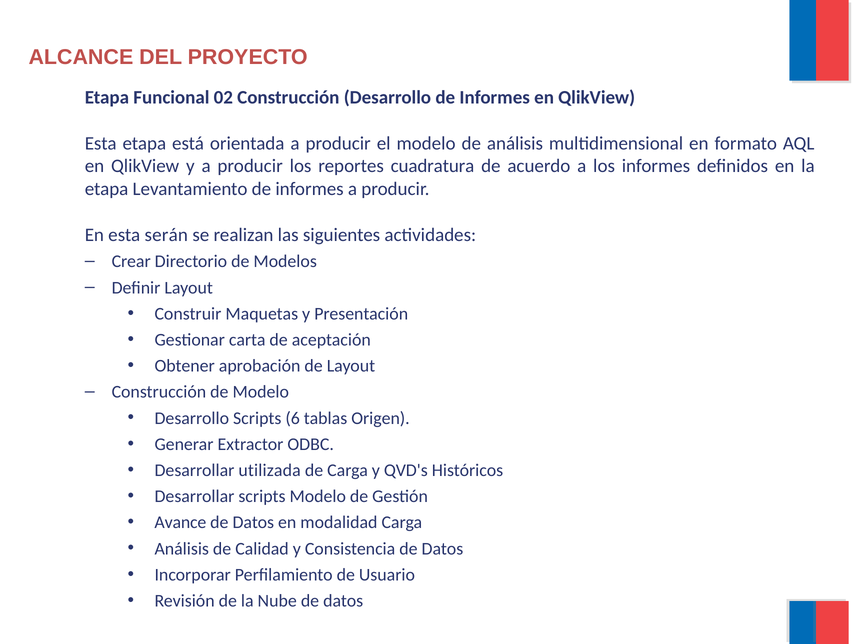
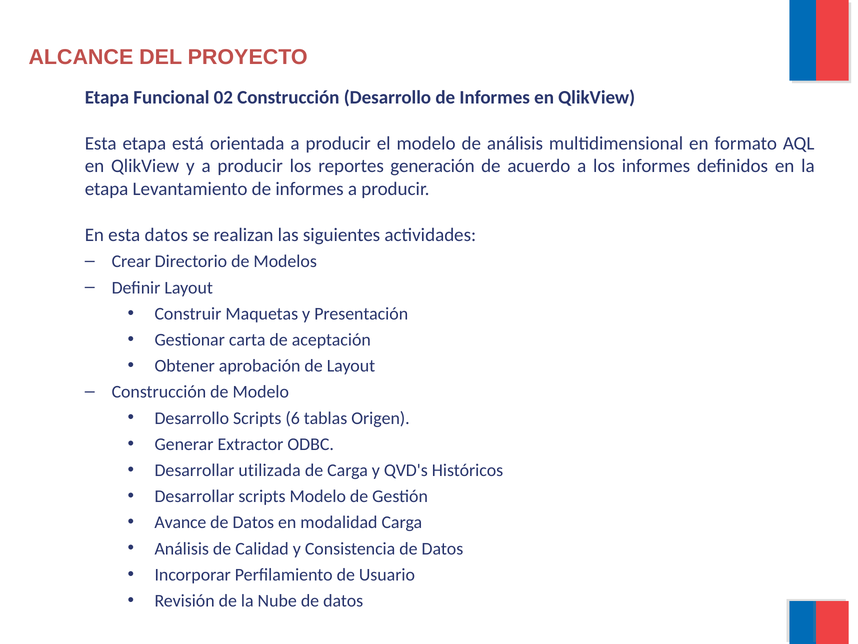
cuadratura: cuadratura -> generación
esta serán: serán -> datos
